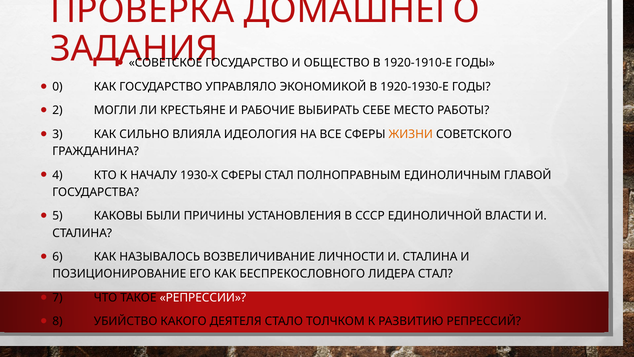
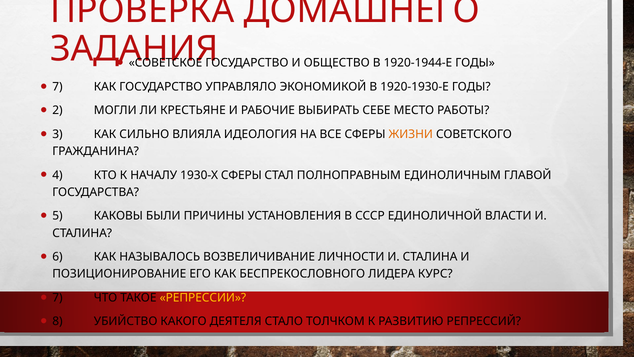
1920-1910-Е: 1920-1910-Е -> 1920-1944-Е
0 at (57, 87): 0 -> 7
ЛИДЕРА СТАЛ: СТАЛ -> КУРС
РЕПРЕССИИ colour: white -> yellow
